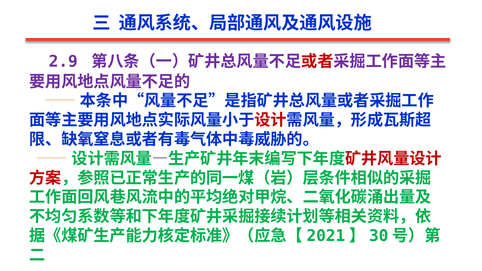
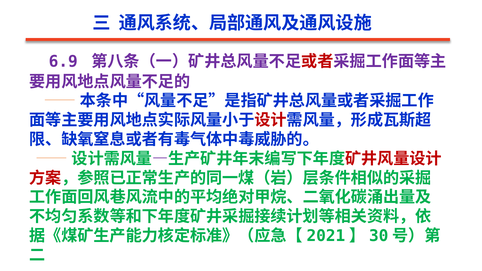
2.9: 2.9 -> 6.9
